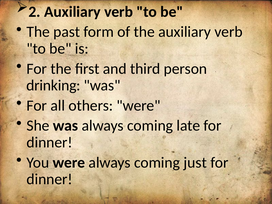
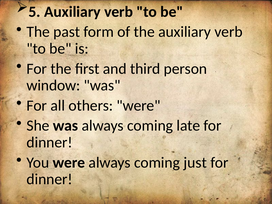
2: 2 -> 5
drinking: drinking -> window
